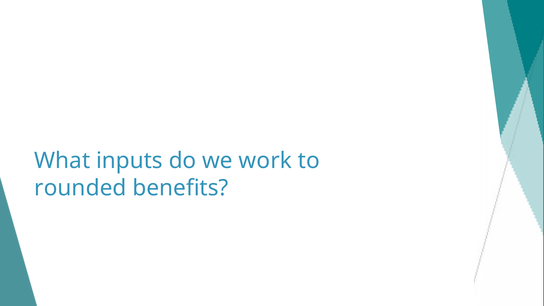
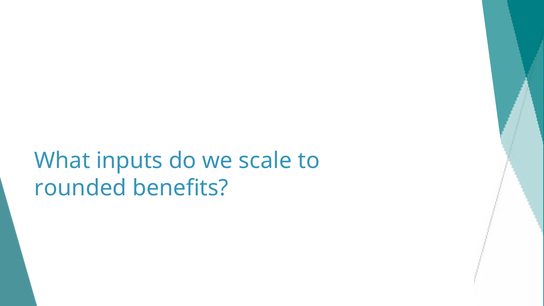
work: work -> scale
